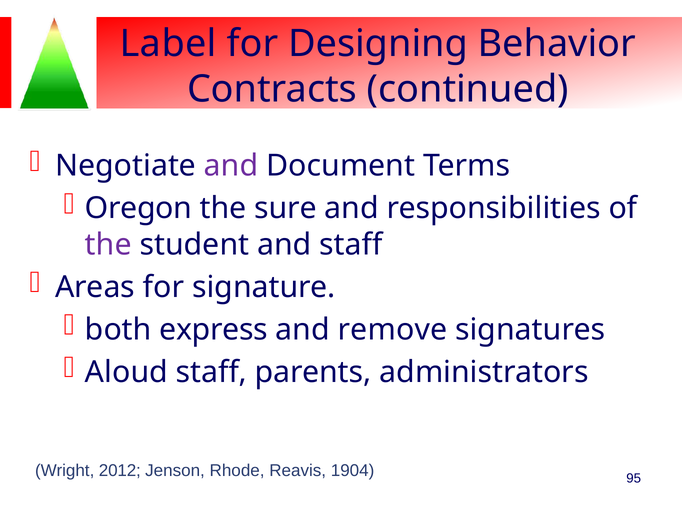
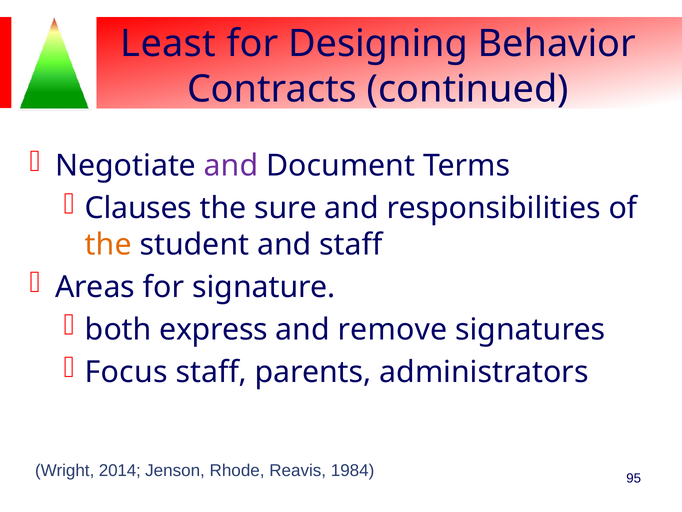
Label: Label -> Least
Oregon: Oregon -> Clauses
the at (108, 245) colour: purple -> orange
Aloud: Aloud -> Focus
2012: 2012 -> 2014
1904: 1904 -> 1984
